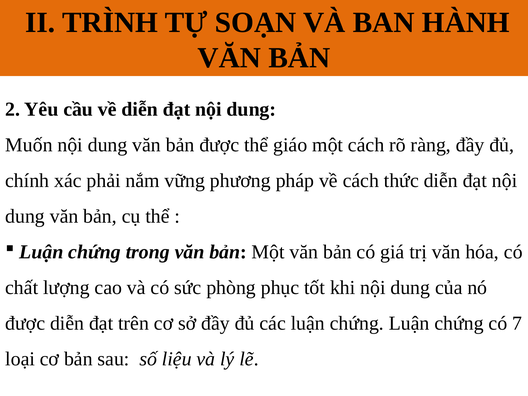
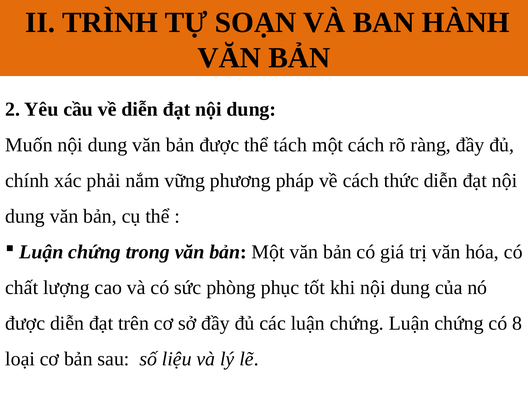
giáo: giáo -> tách
7: 7 -> 8
